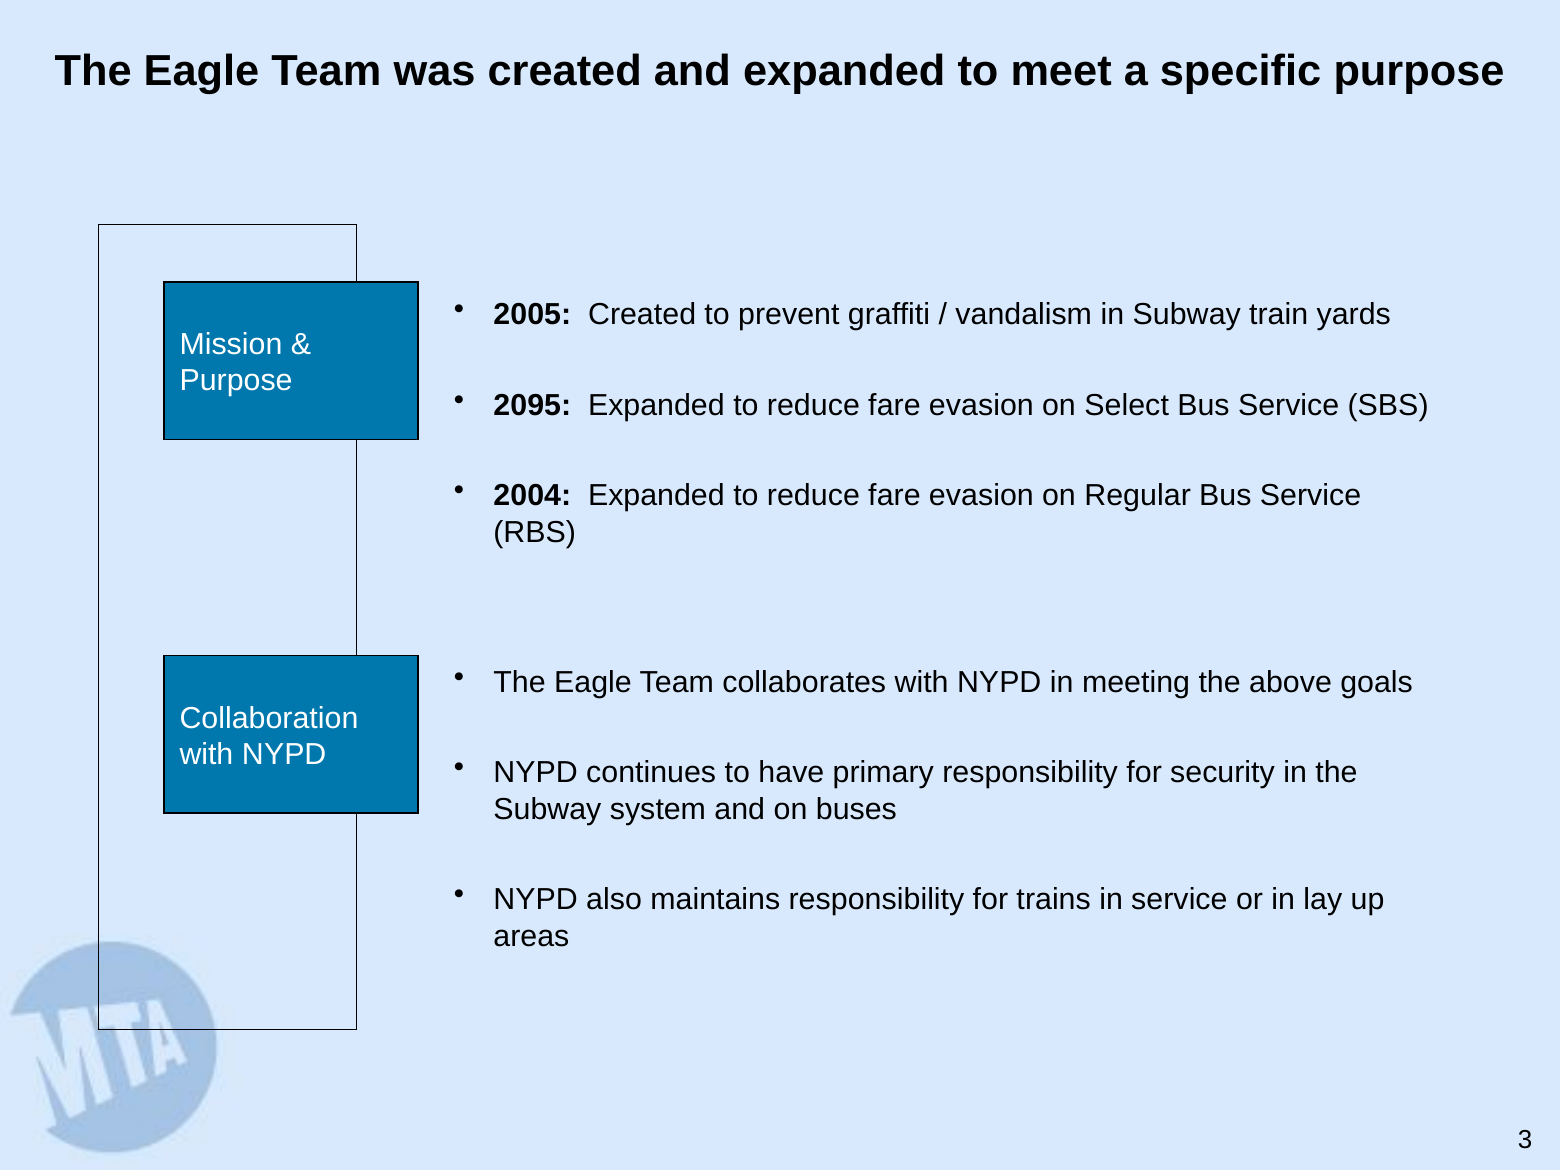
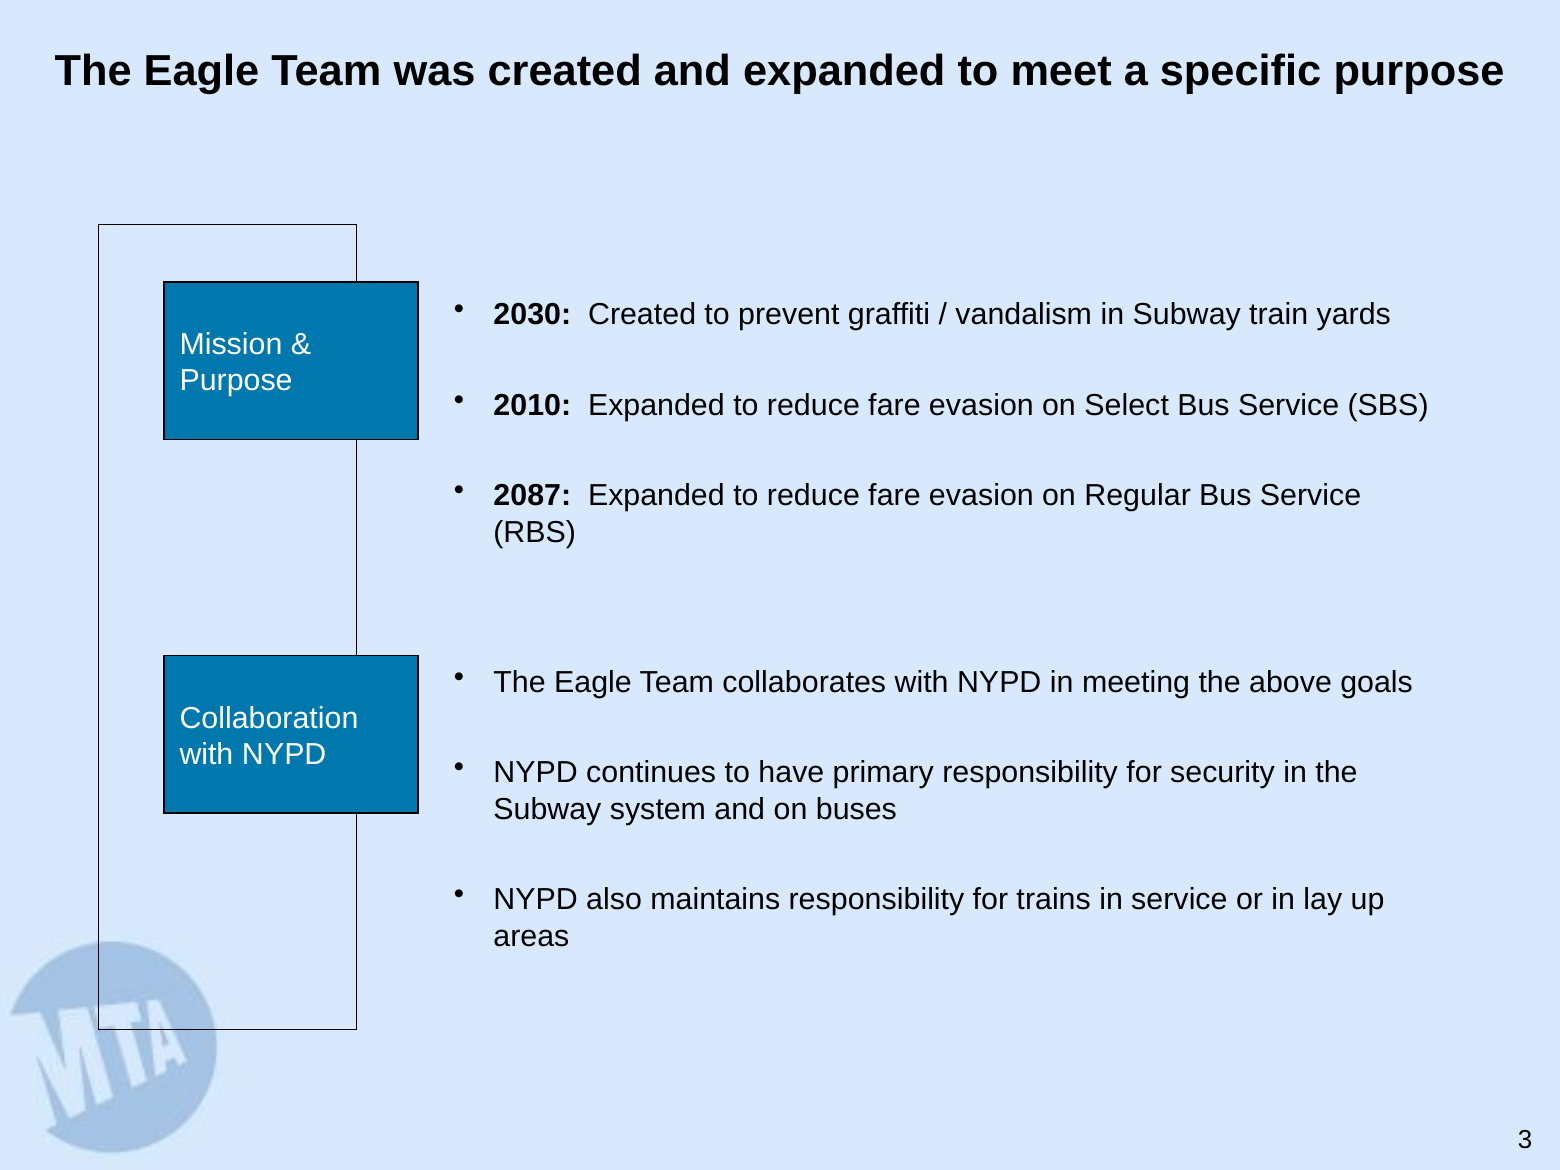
2005: 2005 -> 2030
2095: 2095 -> 2010
2004: 2004 -> 2087
